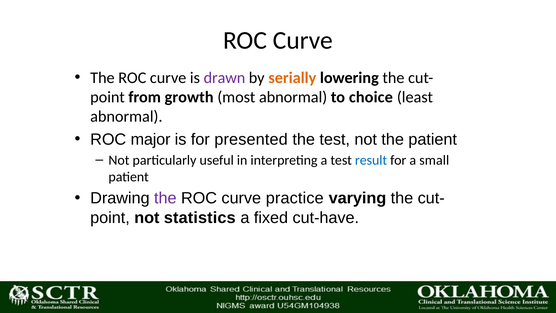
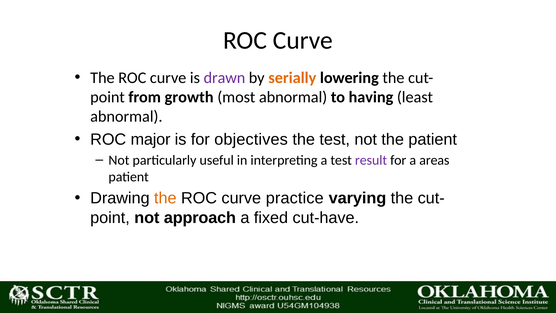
choice: choice -> having
presented: presented -> objectives
result colour: blue -> purple
small: small -> areas
the at (165, 198) colour: purple -> orange
statistics: statistics -> approach
